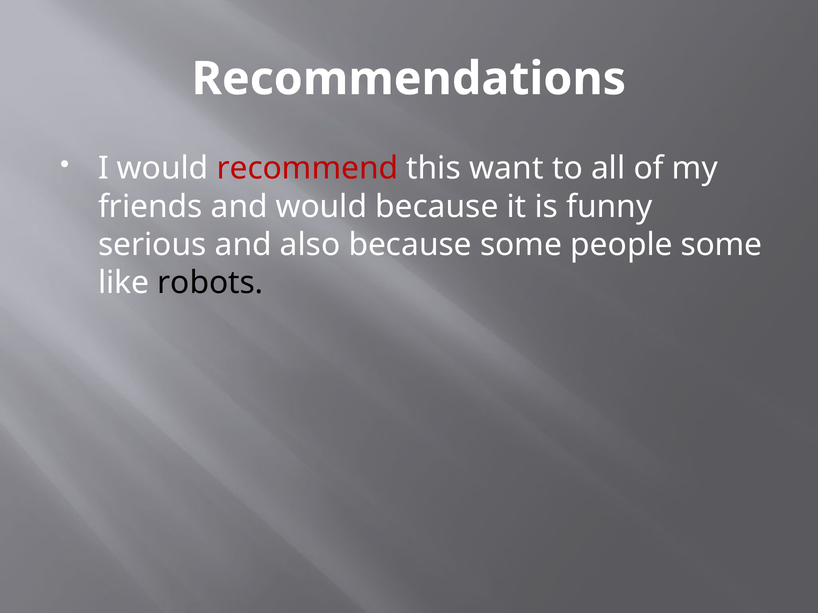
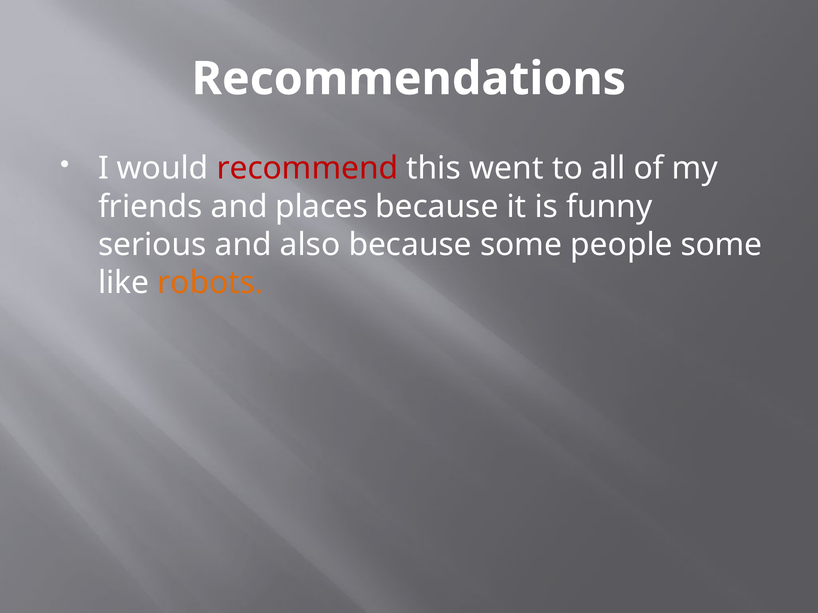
want: want -> went
and would: would -> places
robots colour: black -> orange
